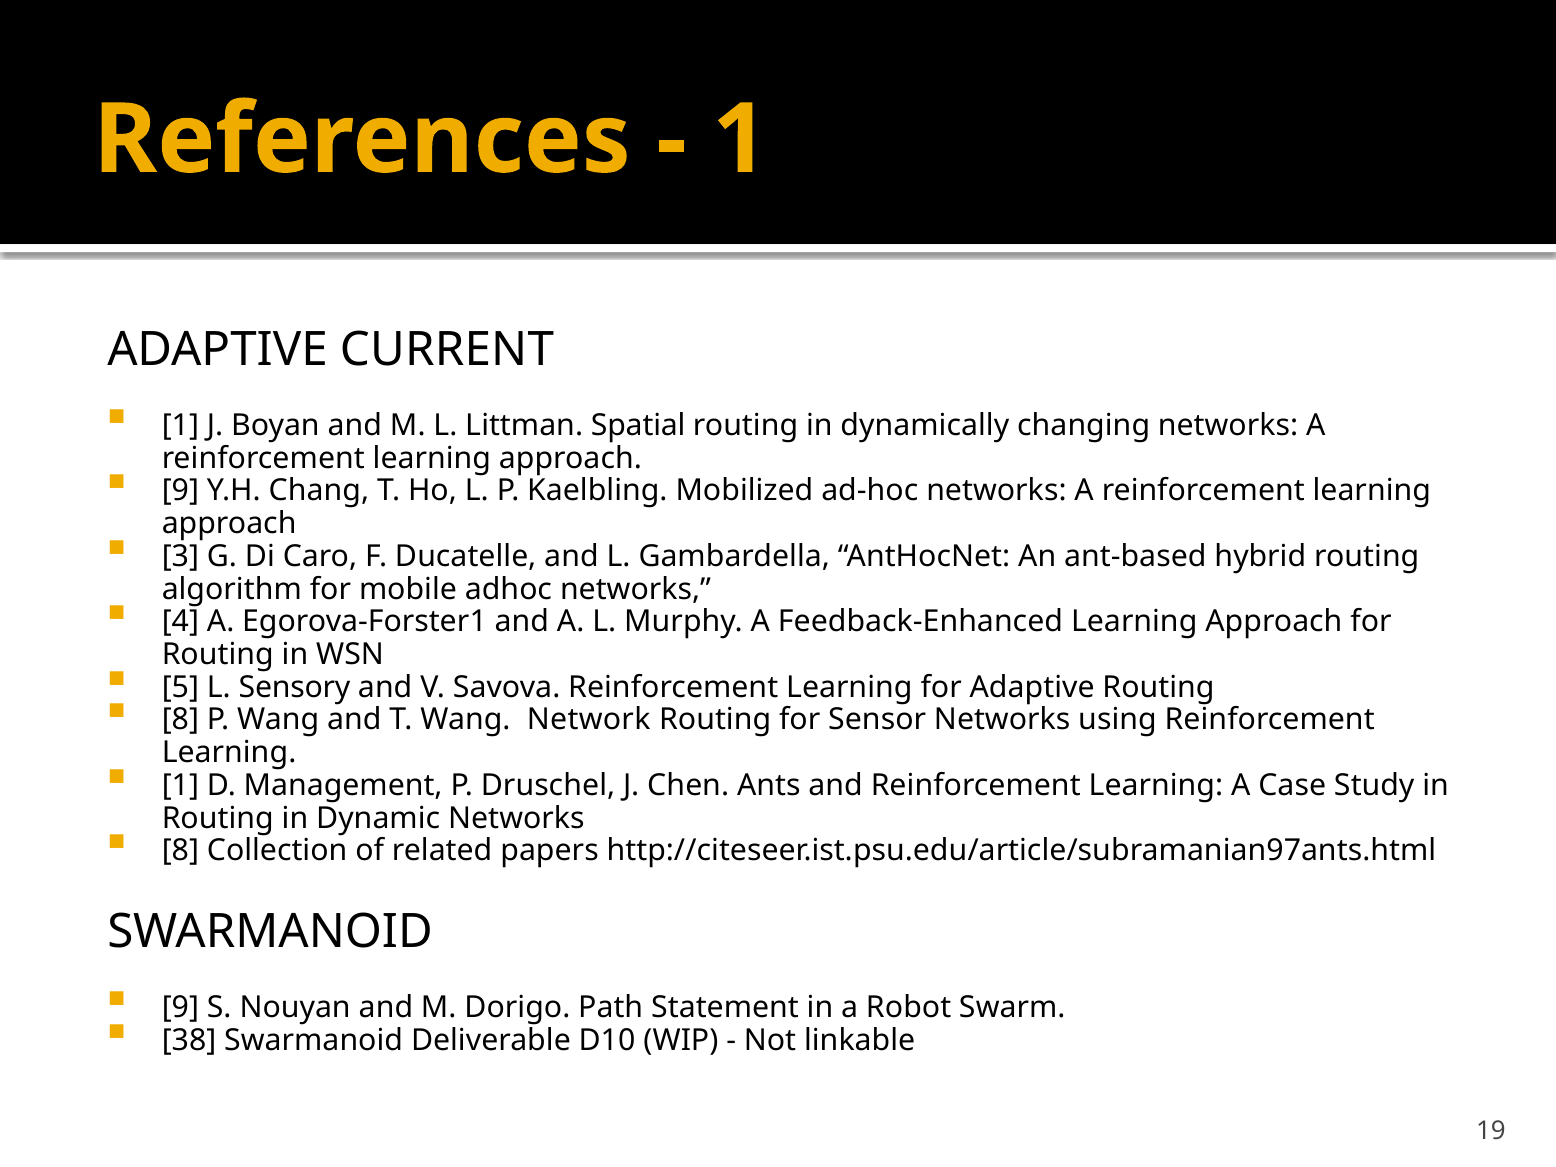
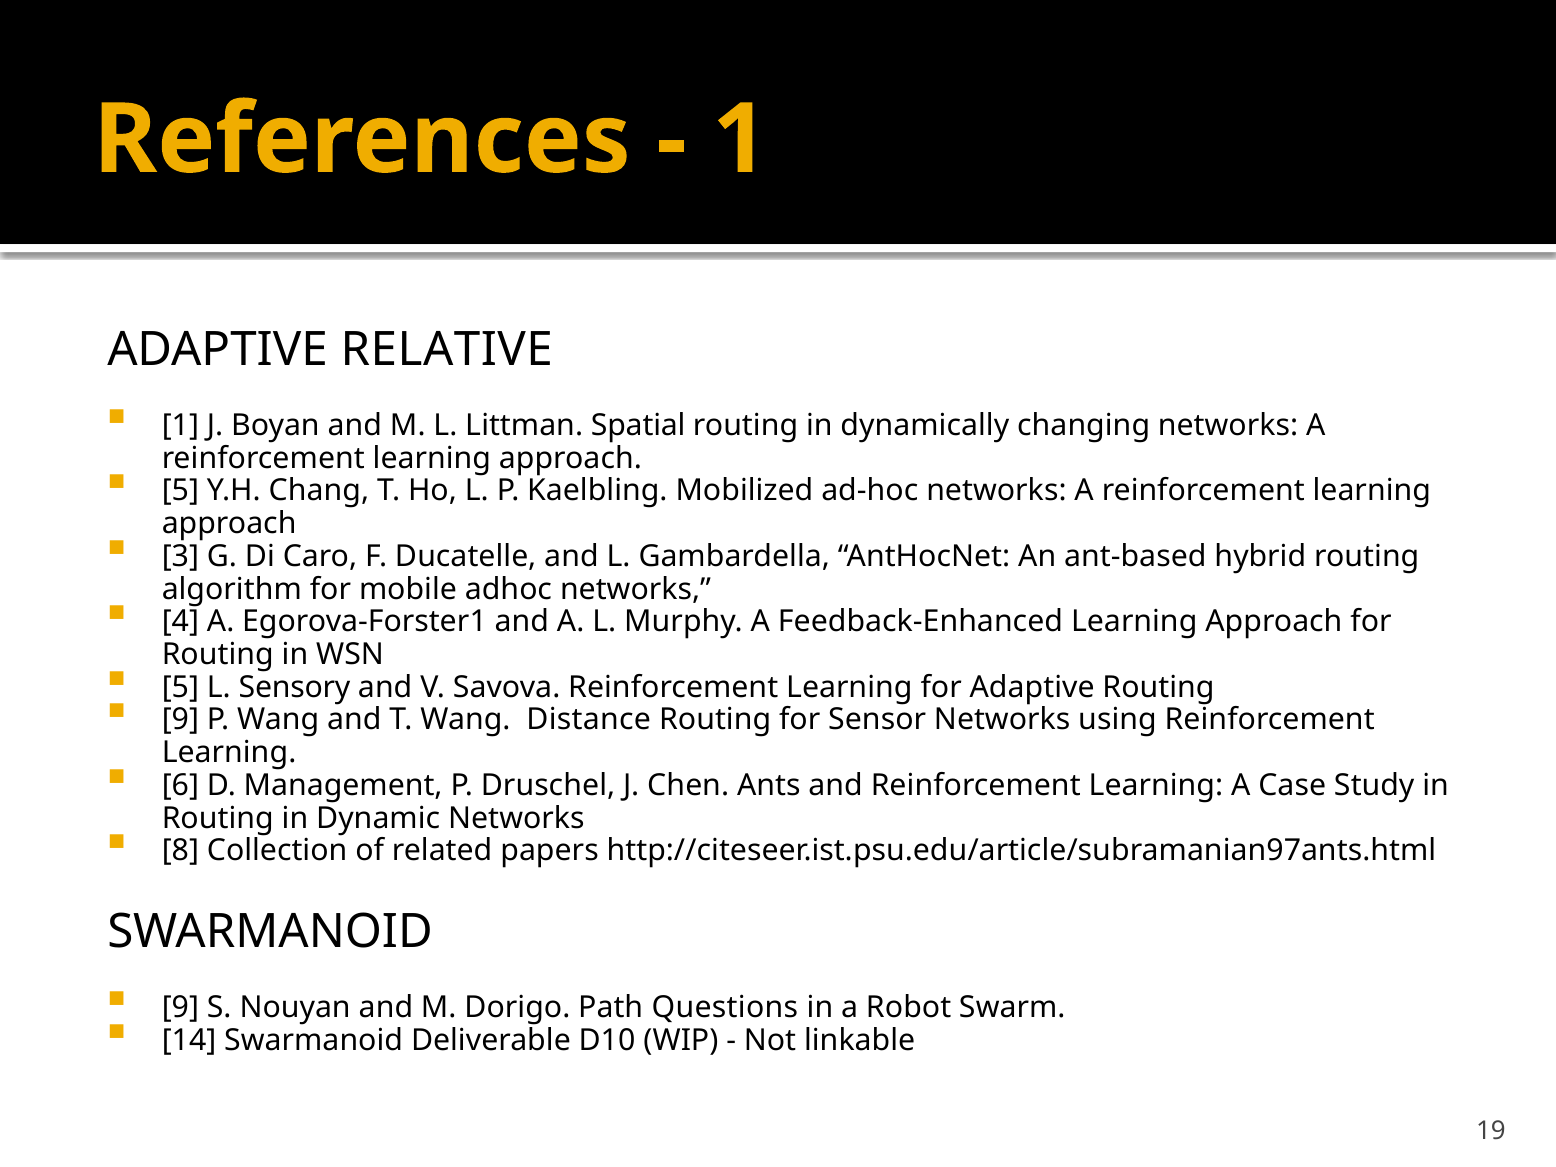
CURRENT: CURRENT -> RELATIVE
9 at (180, 491): 9 -> 5
8 at (180, 720): 8 -> 9
Network: Network -> Distance
1 at (180, 785): 1 -> 6
Statement: Statement -> Questions
38: 38 -> 14
